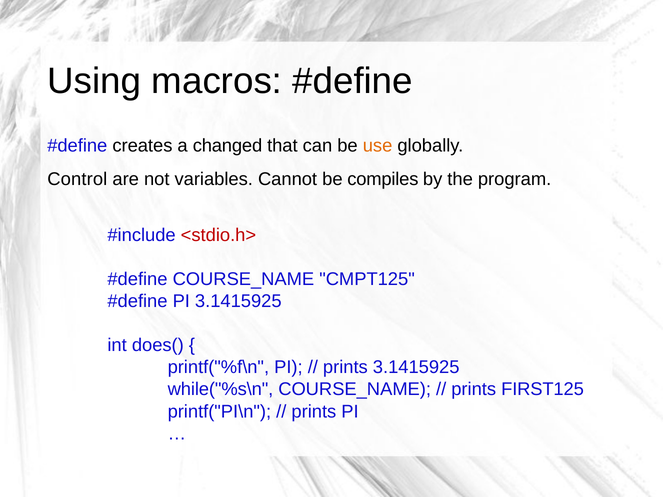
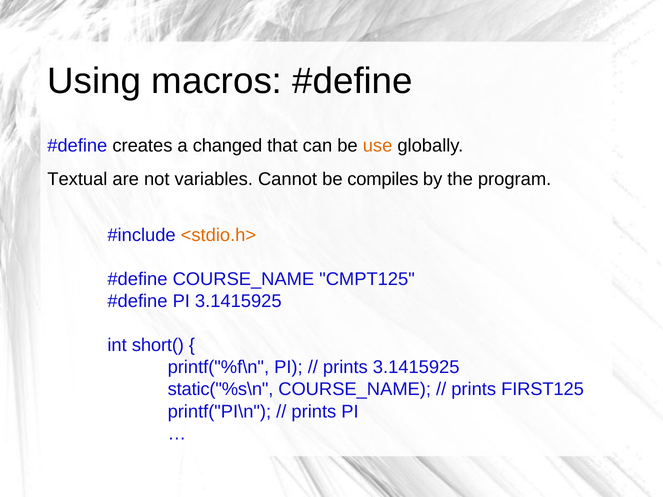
Control: Control -> Textual
<stdio.h> colour: red -> orange
does(: does( -> short(
while("%s\n: while("%s\n -> static("%s\n
